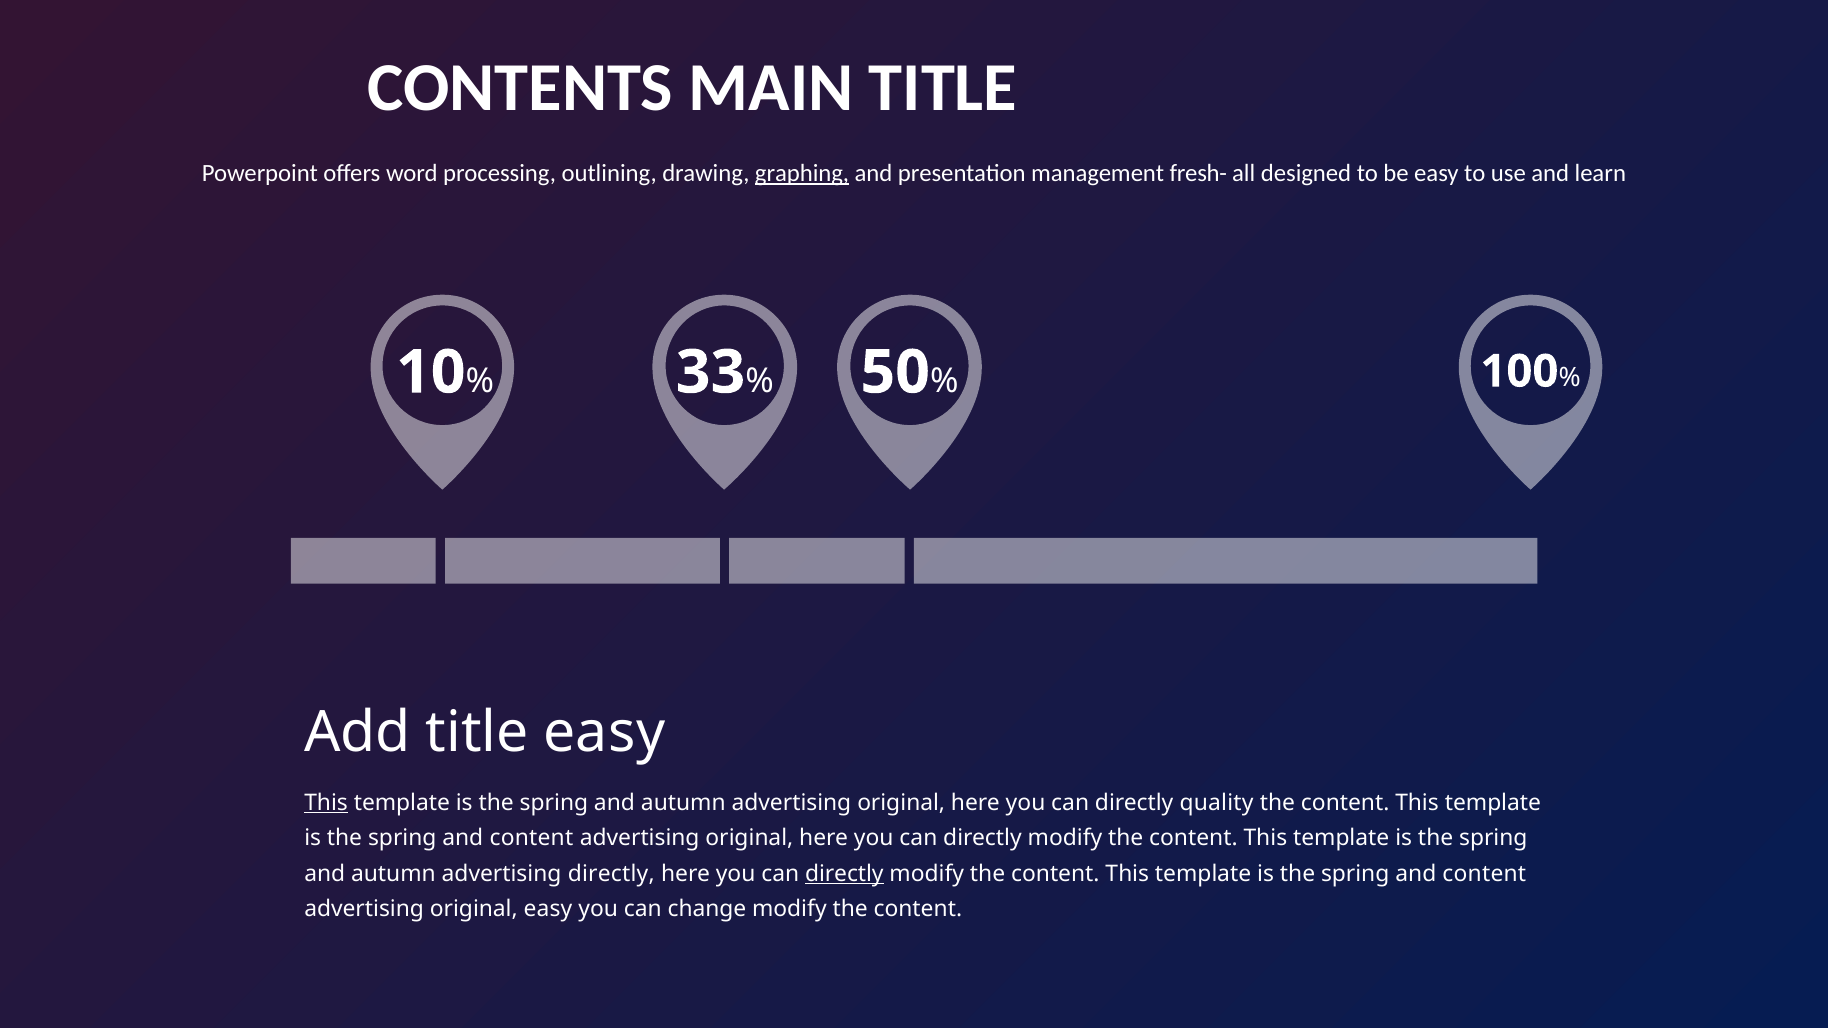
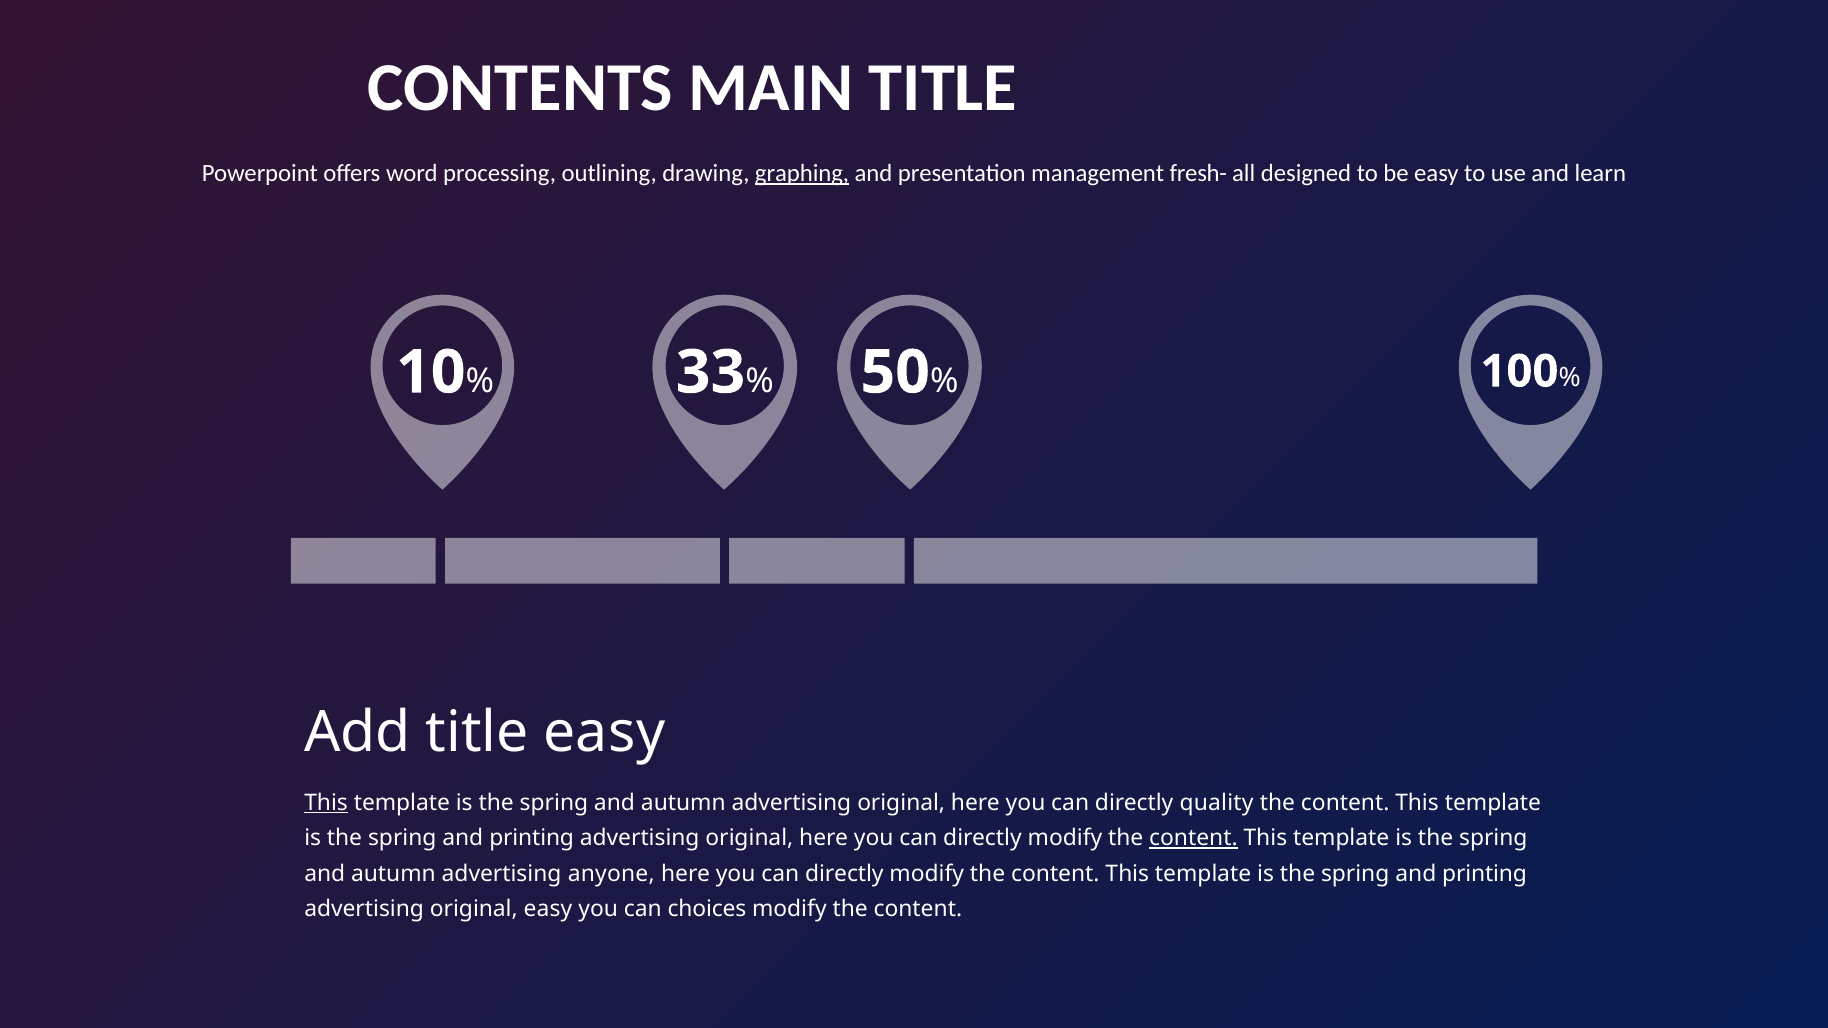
content at (531, 838): content -> printing
content at (1193, 838) underline: none -> present
advertising directly: directly -> anyone
directly at (844, 874) underline: present -> none
content at (1484, 874): content -> printing
change: change -> choices
